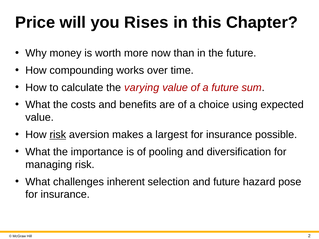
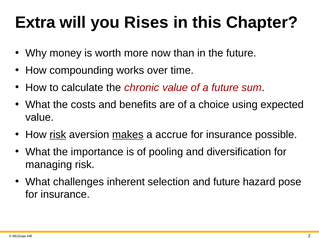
Price: Price -> Extra
varying: varying -> chronic
makes underline: none -> present
largest: largest -> accrue
